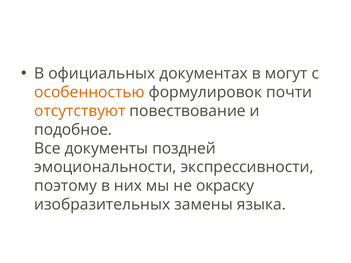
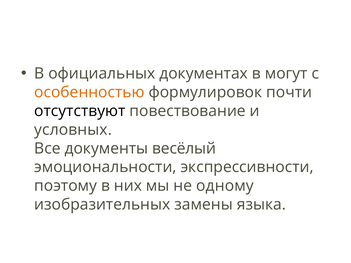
отсутствуют colour: orange -> black
подобное: подобное -> условных
поздней: поздней -> весёлый
окраску: окраску -> одному
